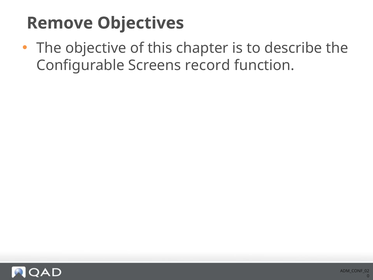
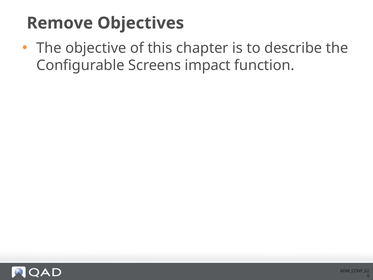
record: record -> impact
